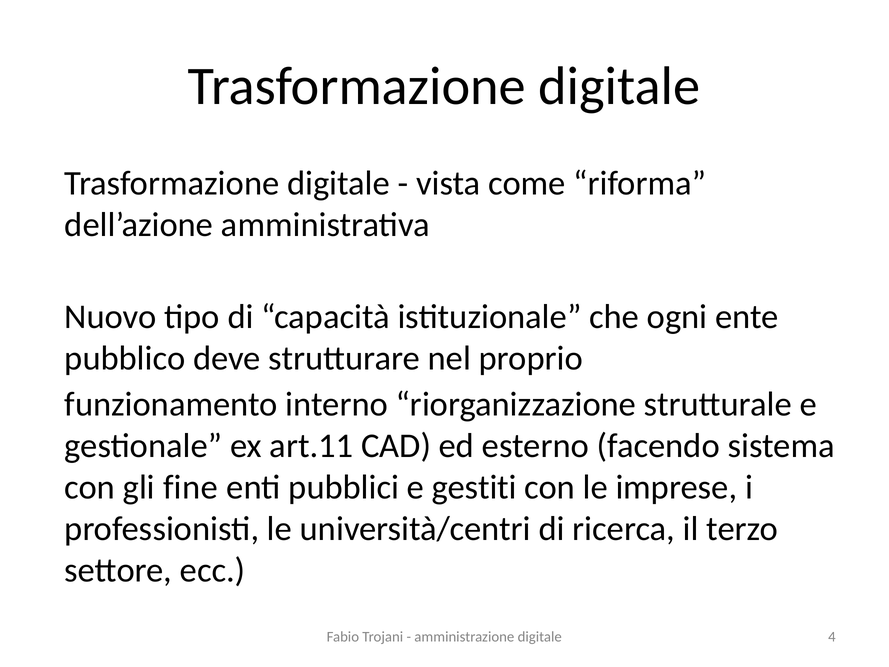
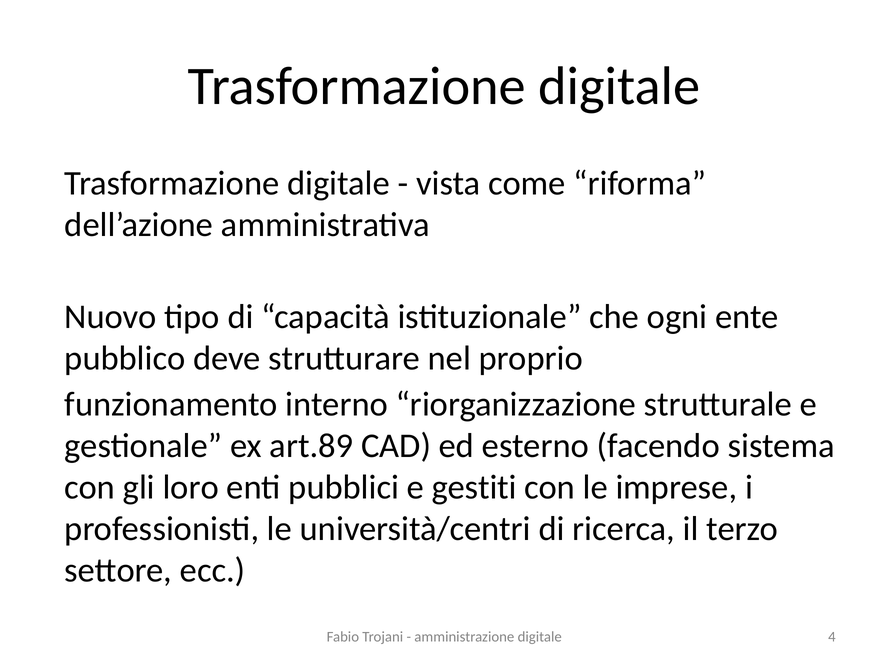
art.11: art.11 -> art.89
fine: fine -> loro
